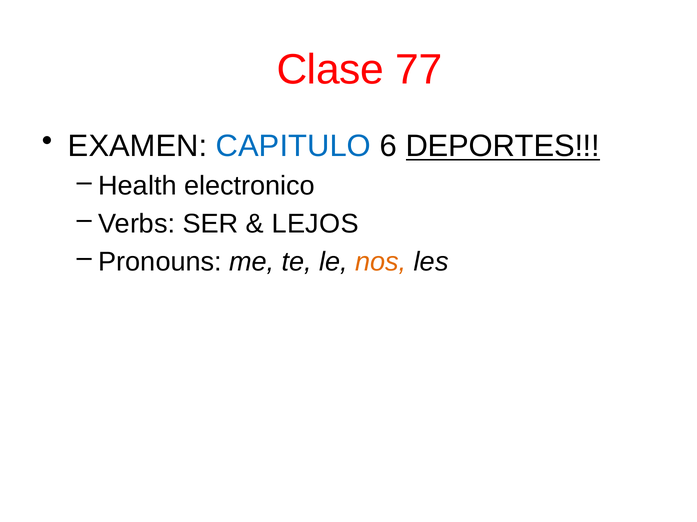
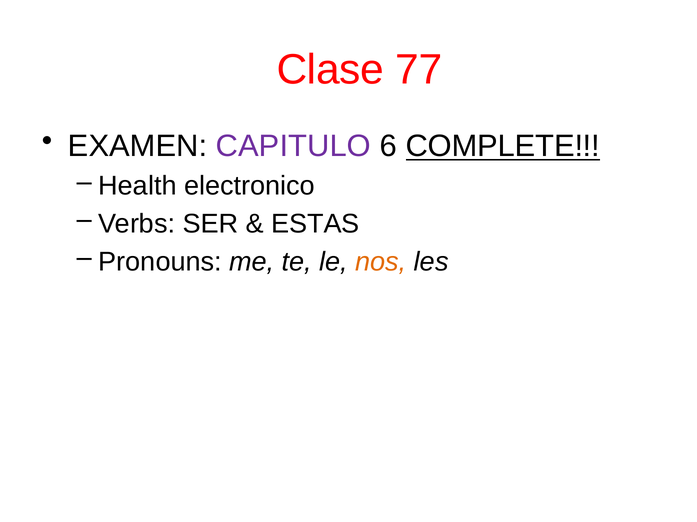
CAPITULO colour: blue -> purple
DEPORTES: DEPORTES -> COMPLETE
LEJOS: LEJOS -> ESTAS
